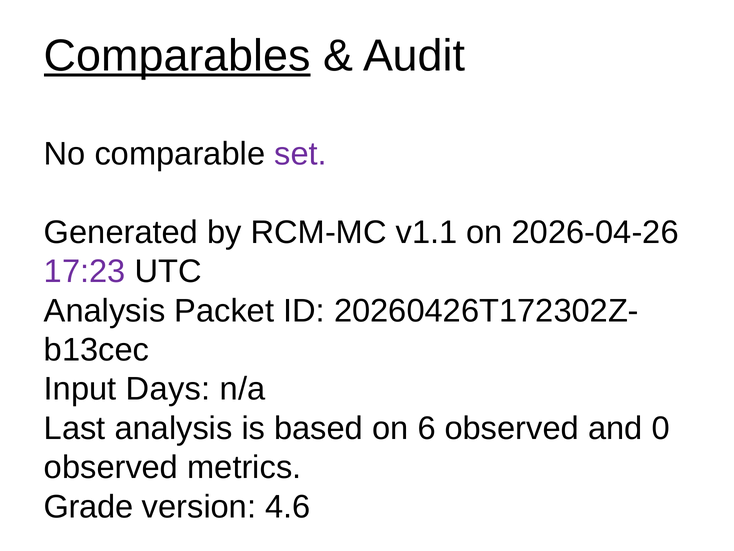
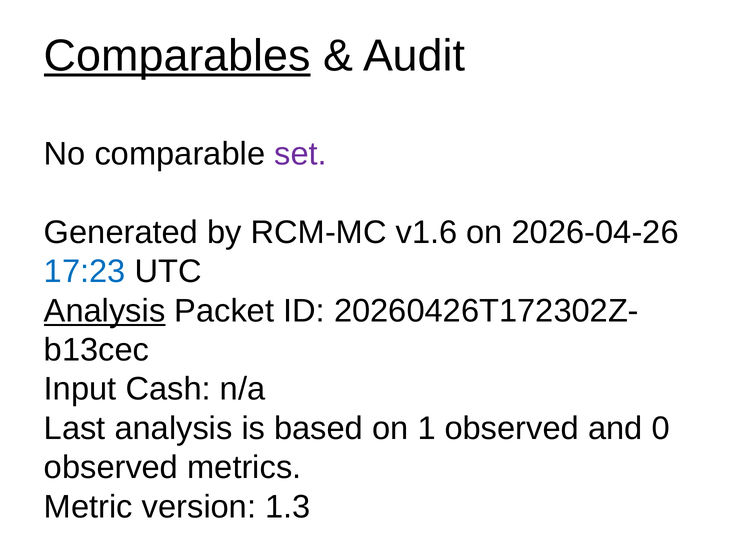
v1.1: v1.1 -> v1.6
17:23 colour: purple -> blue
Analysis at (105, 311) underline: none -> present
Days: Days -> Cash
6: 6 -> 1
Grade: Grade -> Metric
4.6: 4.6 -> 1.3
